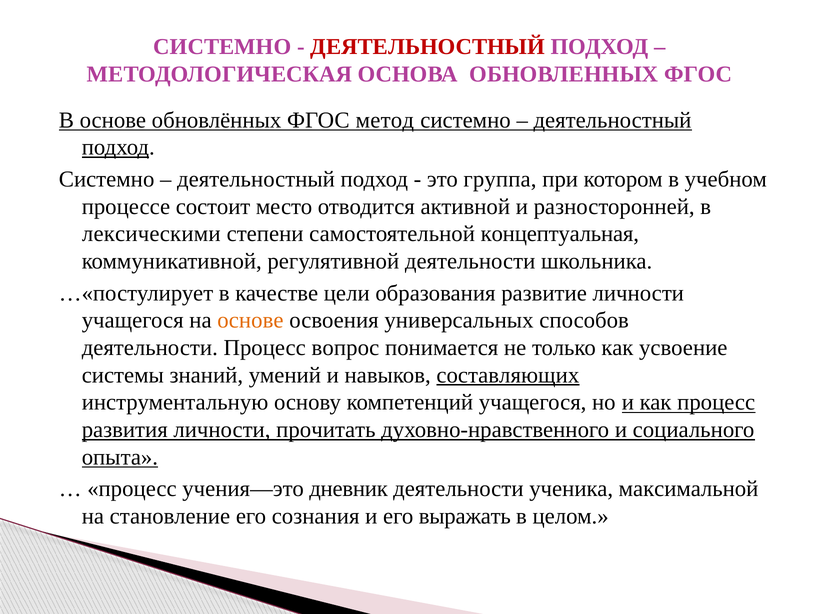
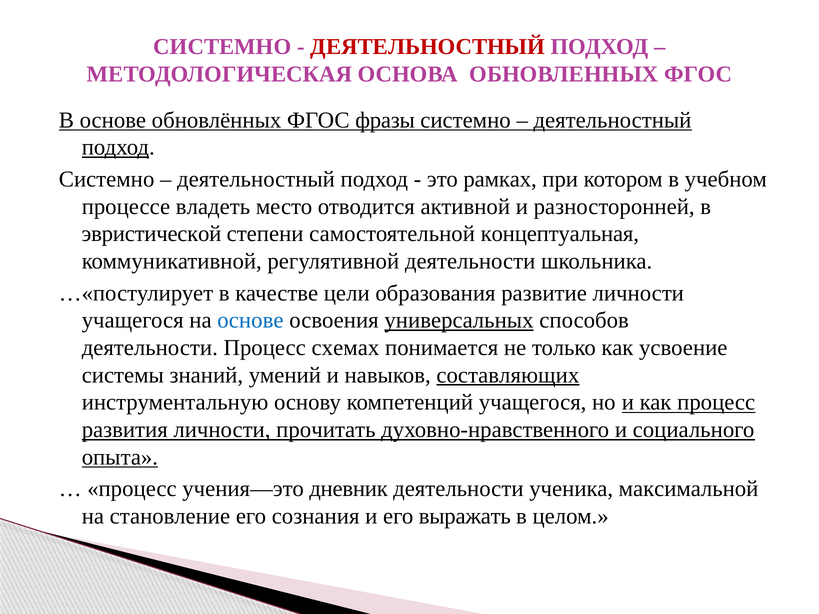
метод: метод -> фразы
группа: группа -> рамках
состоит: состоит -> владеть
лексическими: лексическими -> эвристической
основе at (250, 321) colour: orange -> blue
универсальных underline: none -> present
вопрос: вопрос -> схемах
